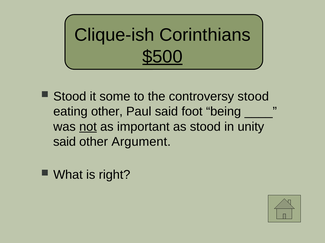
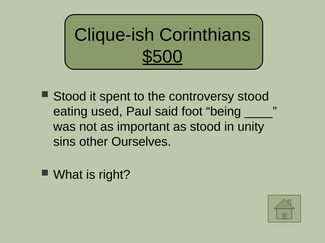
some: some -> spent
eating other: other -> used
not underline: present -> none
said at (65, 142): said -> sins
Argument: Argument -> Ourselves
